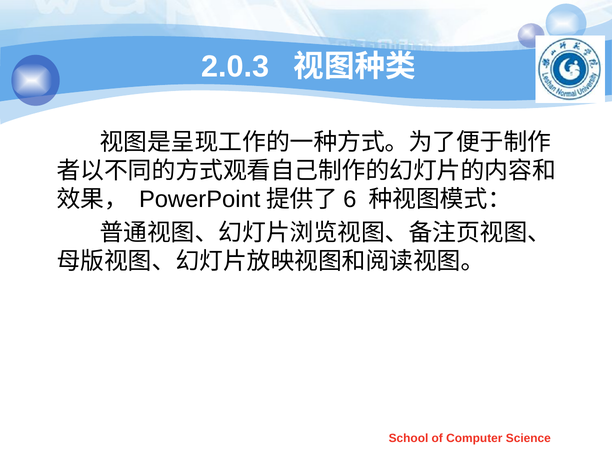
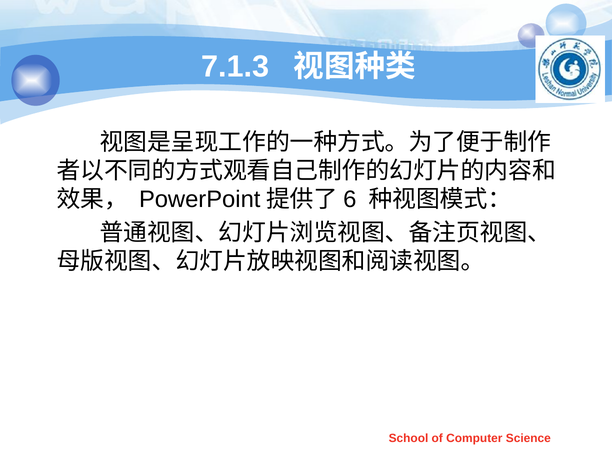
2.0.3: 2.0.3 -> 7.1.3
